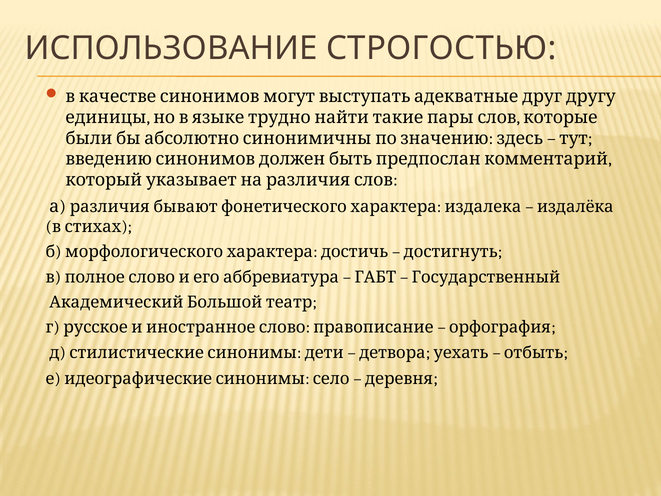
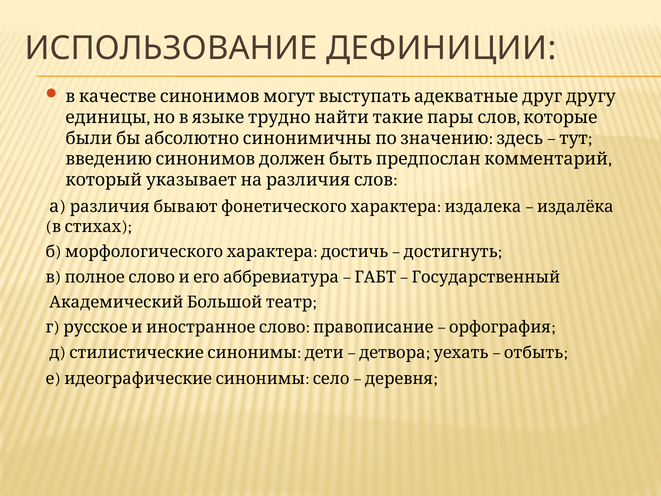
СТРОГОСТЬЮ: СТРОГОСТЬЮ -> ДЕФИНИЦИИ
